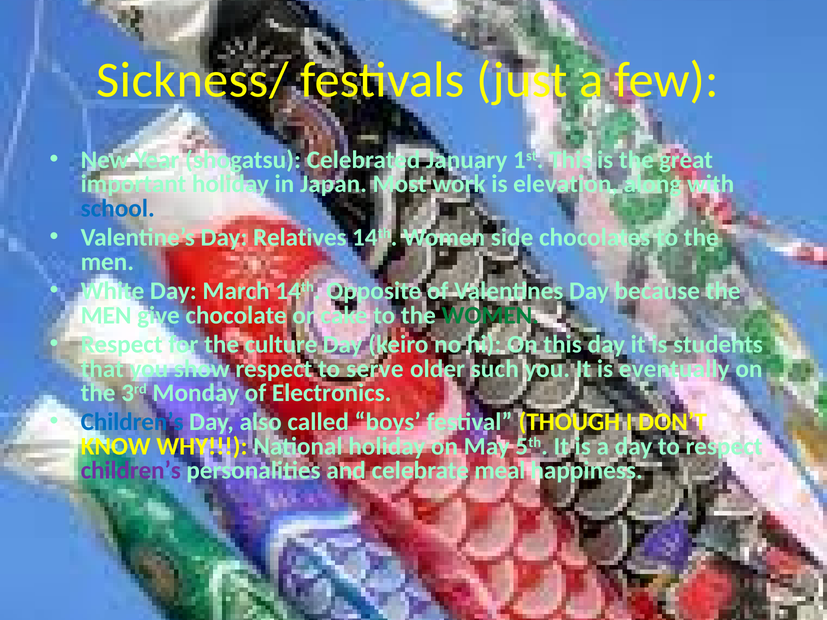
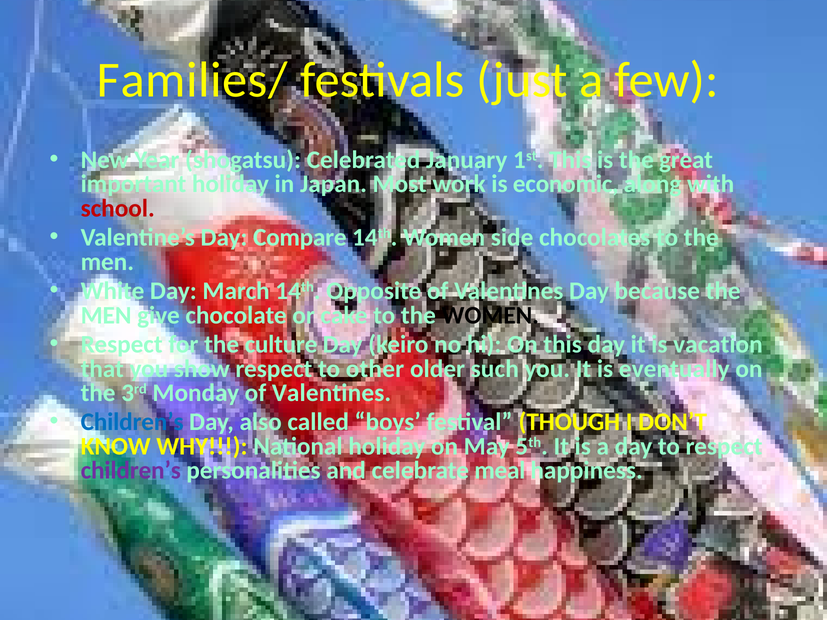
Sickness/: Sickness/ -> Families/
elevation: elevation -> economic
school colour: blue -> red
Relatives: Relatives -> Compare
WOMEN at (490, 315) colour: green -> black
students: students -> vacation
serve: serve -> other
Monday of Electronics: Electronics -> Valentines
